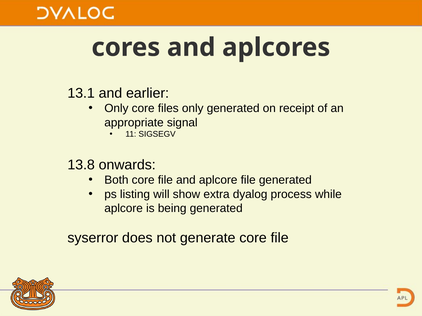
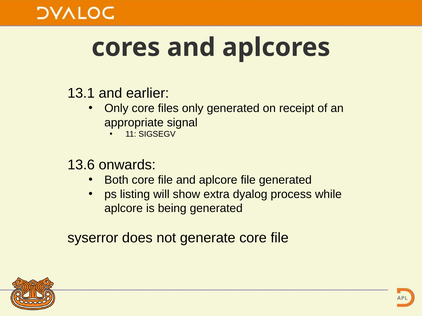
13.8: 13.8 -> 13.6
